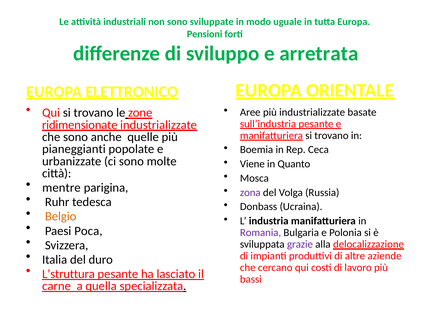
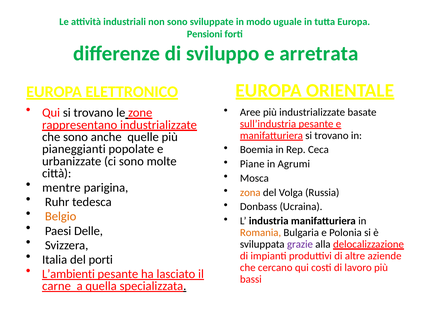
ridimensionate: ridimensionate -> rappresentano
Viene: Viene -> Piane
Quanto: Quanto -> Agrumi
zona colour: purple -> orange
Poca: Poca -> Delle
Romania colour: purple -> orange
duro: duro -> porti
L’struttura: L’struttura -> L’ambienti
